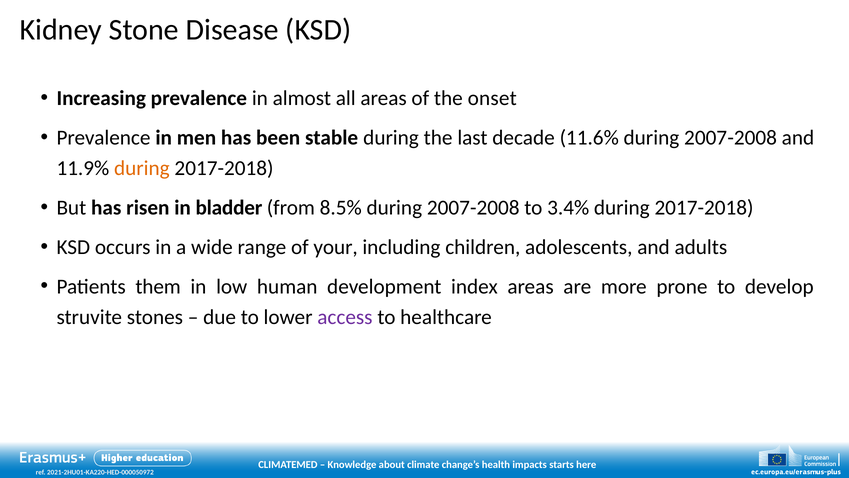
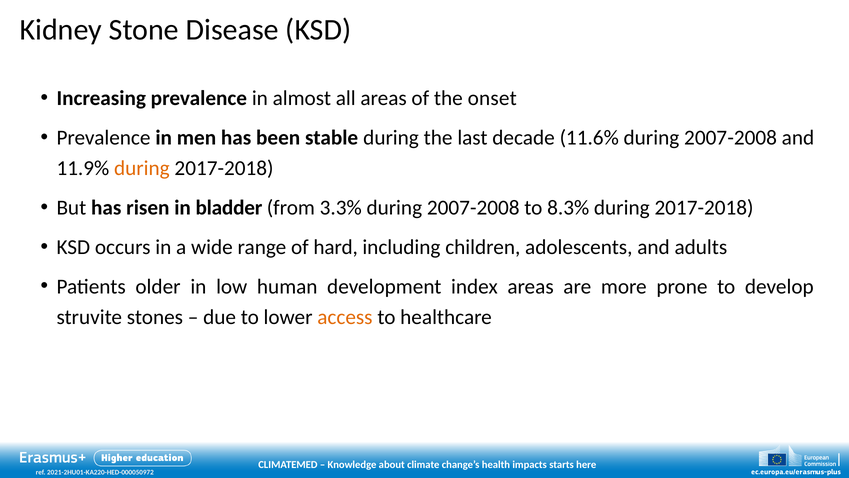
8.5%: 8.5% -> 3.3%
3.4%: 3.4% -> 8.3%
your: your -> hard
them: them -> older
access colour: purple -> orange
